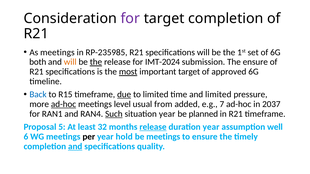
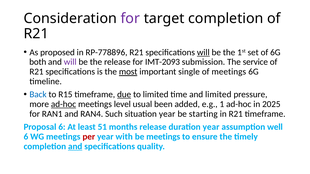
As meetings: meetings -> proposed
RP-235985: RP-235985 -> RP-778896
will at (203, 52) underline: none -> present
will at (70, 62) colour: orange -> purple
the at (96, 62) underline: present -> none
IMT-2024: IMT-2024 -> IMT-2093
The ensure: ensure -> service
important target: target -> single
of approved: approved -> meetings
from: from -> been
7: 7 -> 1
2037: 2037 -> 2025
Such underline: present -> none
planned: planned -> starting
Proposal 5: 5 -> 6
32: 32 -> 51
release at (153, 127) underline: present -> none
per colour: black -> red
hold: hold -> with
